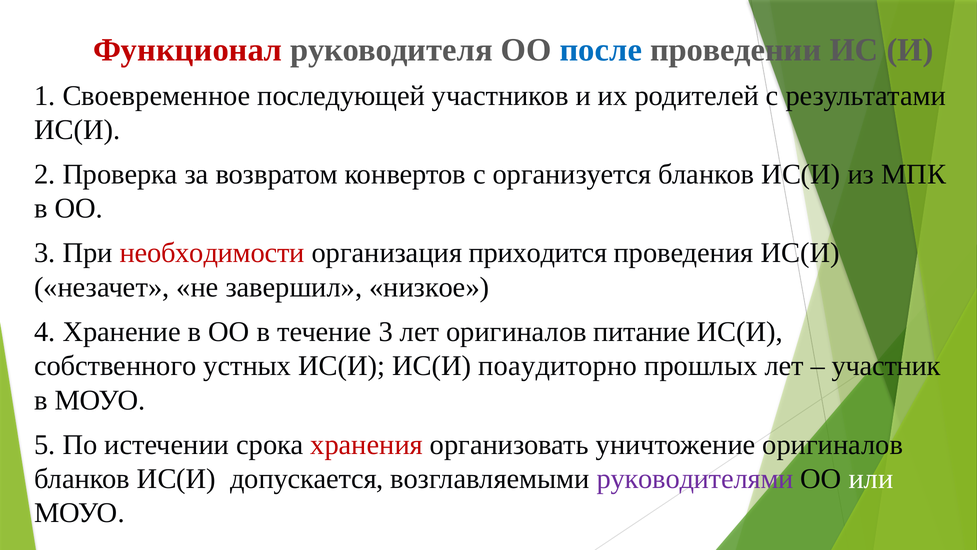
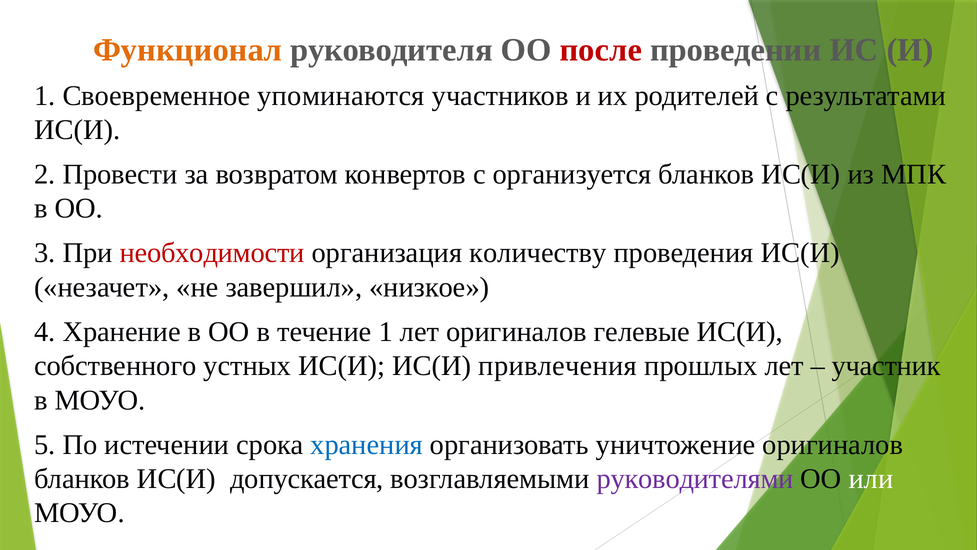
Функционал colour: red -> orange
после colour: blue -> red
последующей: последующей -> упоминаются
Проверка: Проверка -> Провести
приходится: приходится -> количеству
течение 3: 3 -> 1
питание: питание -> гелевые
поаудиторно: поаудиторно -> привлечения
хранения colour: red -> blue
